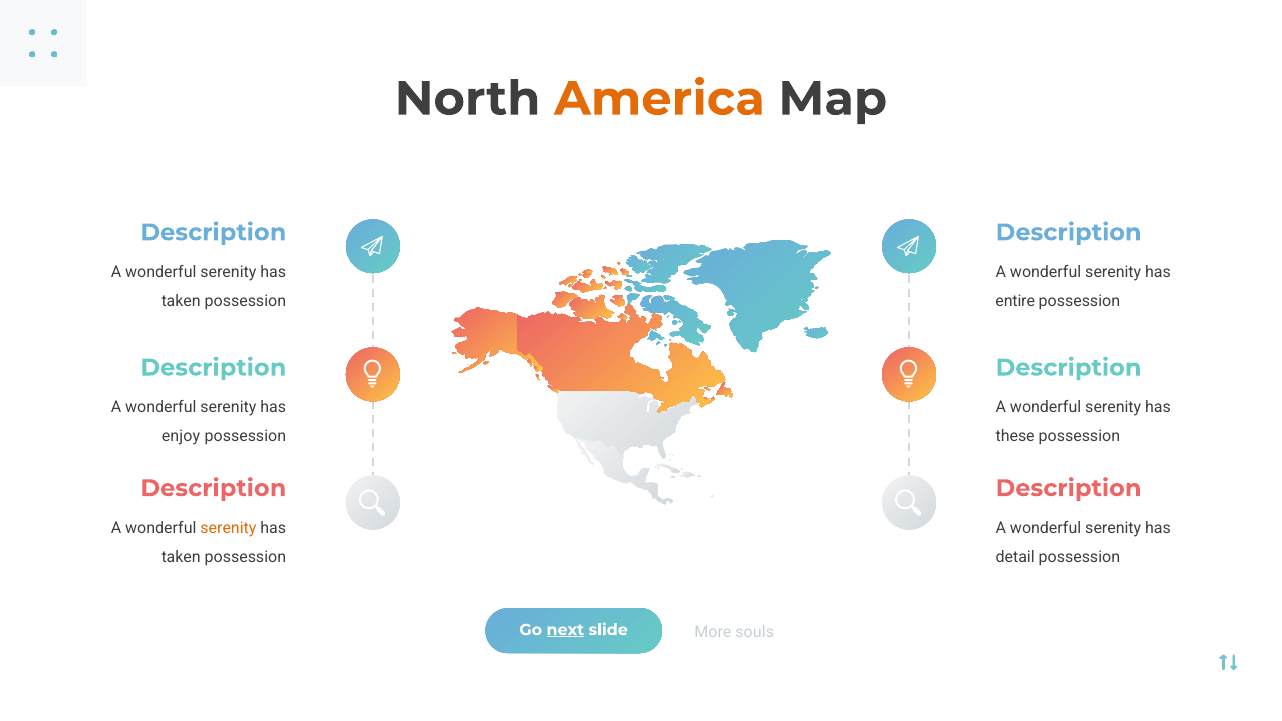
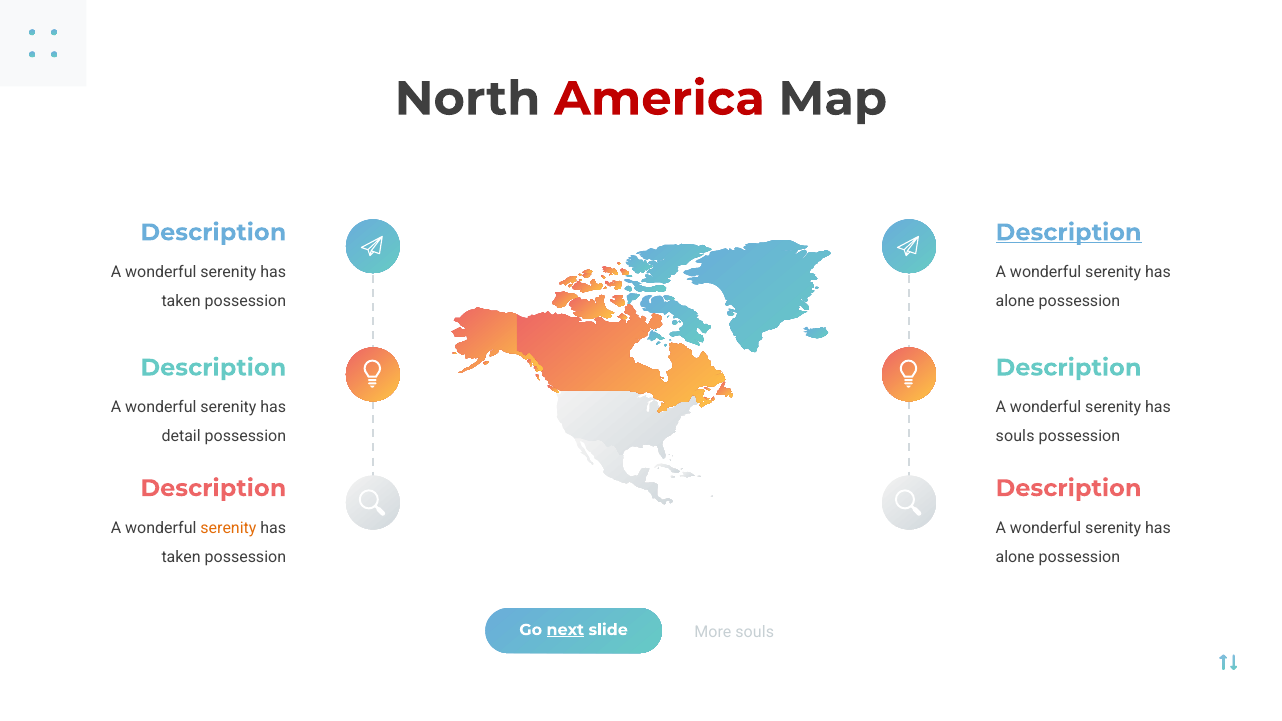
America colour: orange -> red
Description at (1069, 232) underline: none -> present
entire at (1015, 301): entire -> alone
enjoy: enjoy -> detail
these at (1015, 437): these -> souls
detail at (1015, 557): detail -> alone
